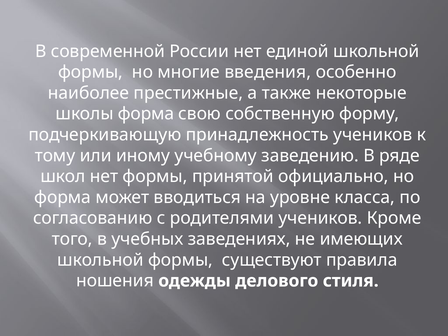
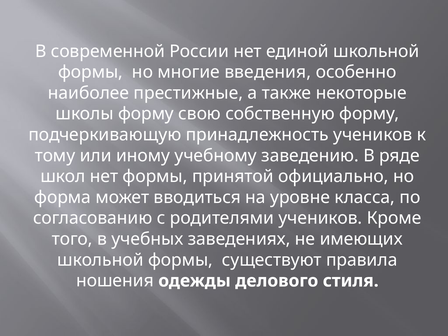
школы форма: форма -> форму
